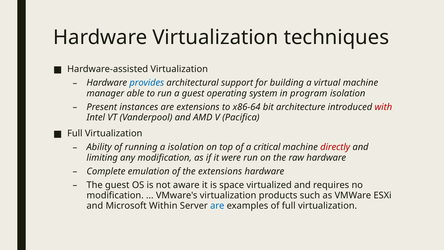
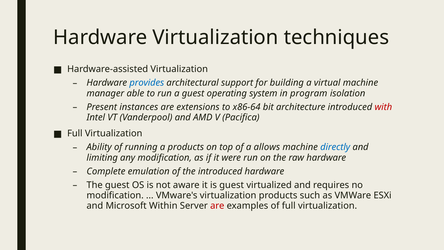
a isolation: isolation -> products
critical: critical -> allows
directly colour: red -> blue
the extensions: extensions -> introduced
is space: space -> guest
are at (217, 206) colour: blue -> red
